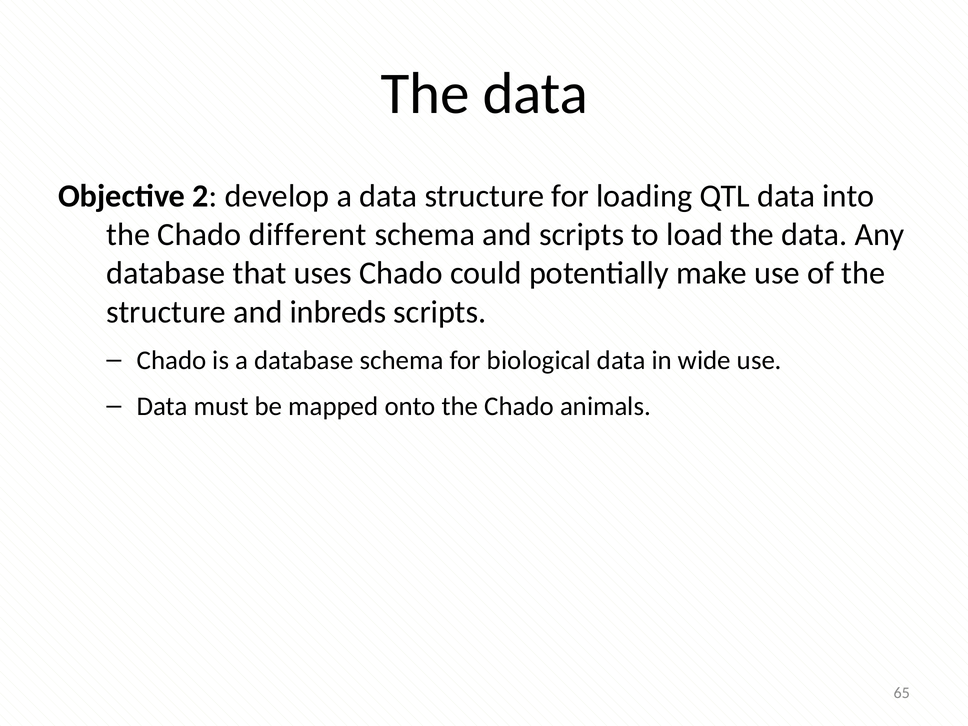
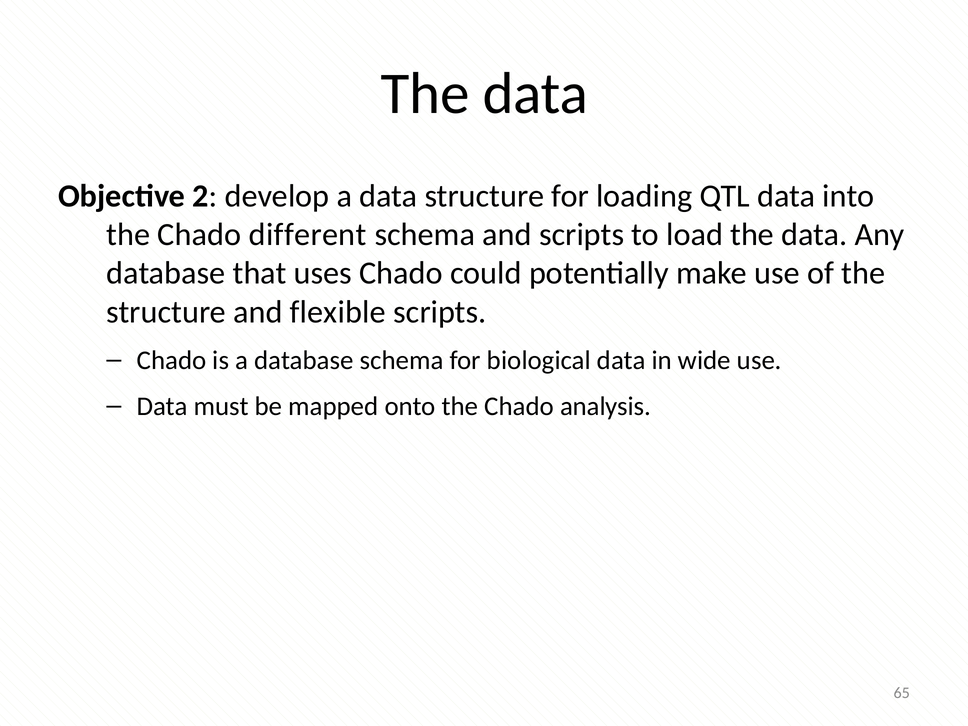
inbreds: inbreds -> flexible
animals: animals -> analysis
